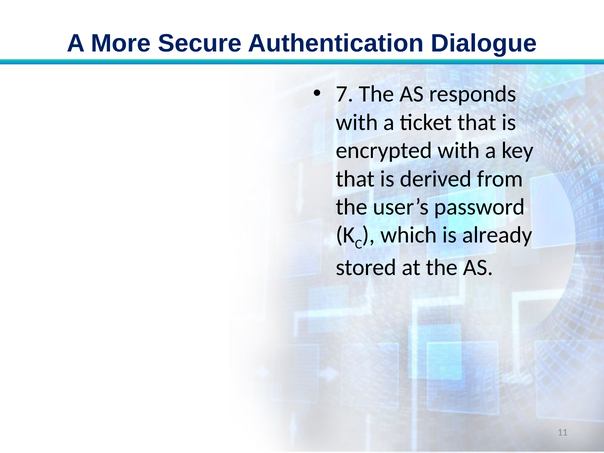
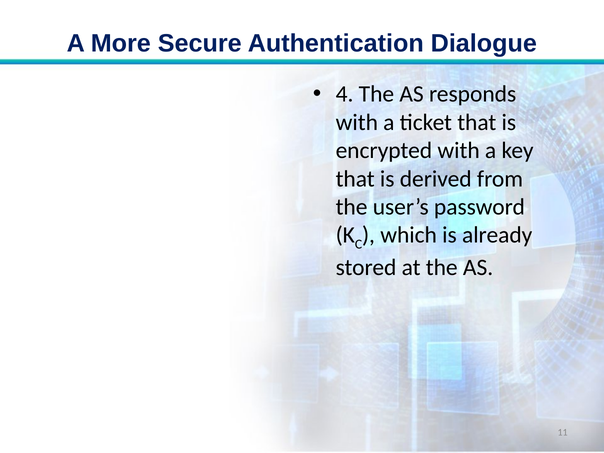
7: 7 -> 4
